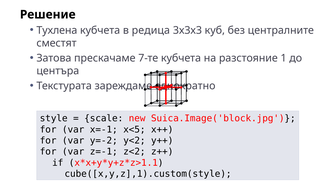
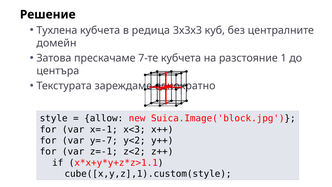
сместят: сместят -> домейн
scale: scale -> allow
x<5: x<5 -> x<3
y=-2: y=-2 -> y=-7
